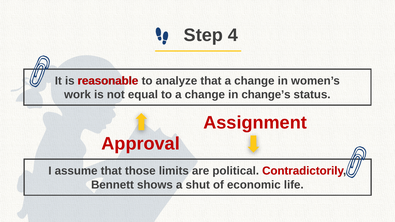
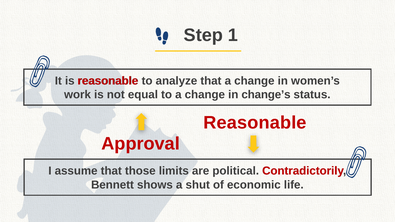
4: 4 -> 1
Assignment at (255, 123): Assignment -> Reasonable
